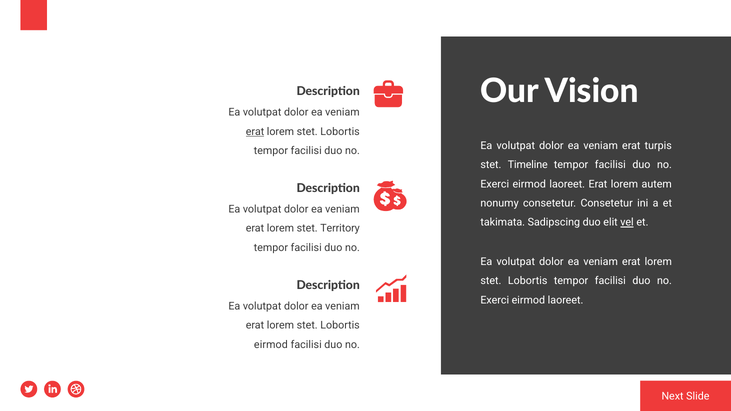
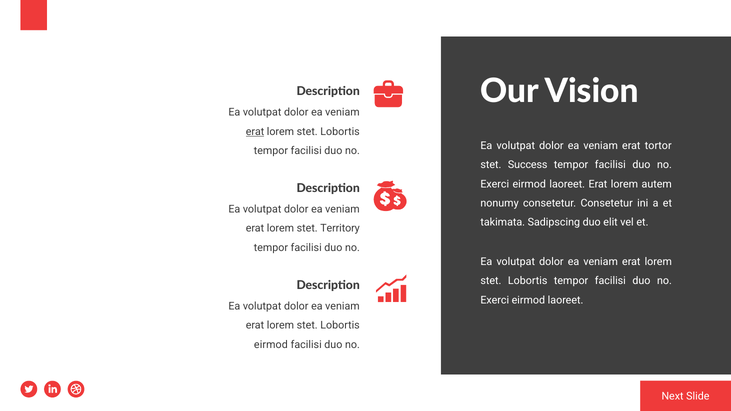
turpis: turpis -> tortor
Timeline: Timeline -> Success
vel underline: present -> none
